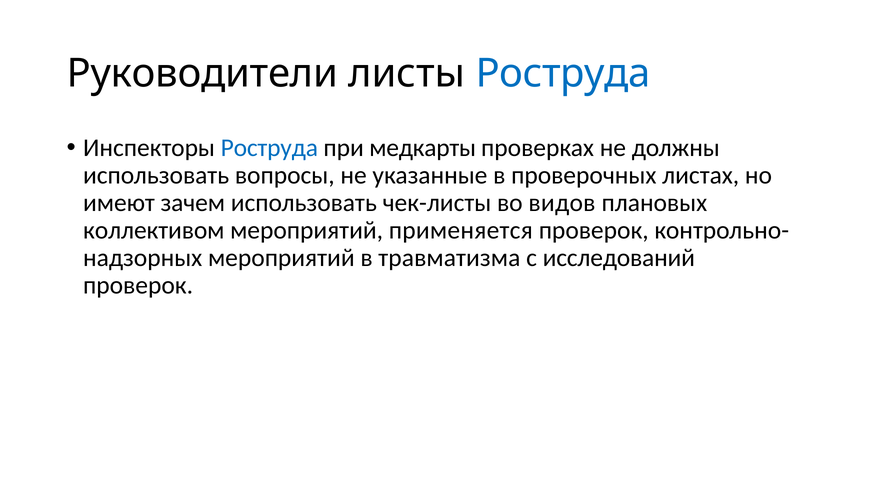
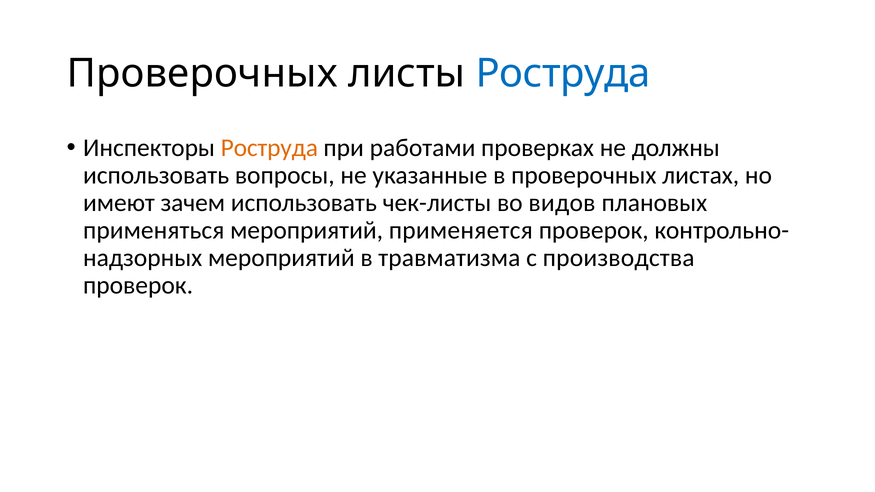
Руководители at (202, 74): Руководители -> Проверочных
Роструда at (269, 148) colour: blue -> orange
медкарты: медкарты -> работами
коллективом: коллективом -> применяться
исследований: исследований -> производства
